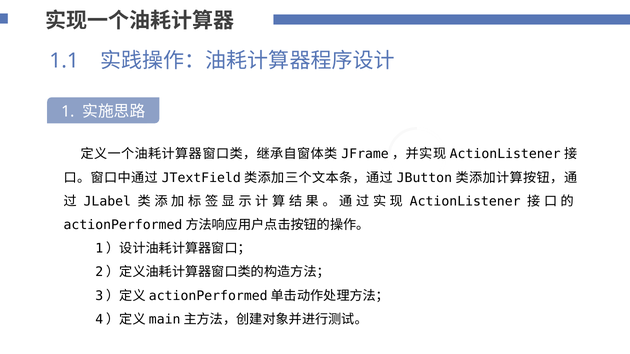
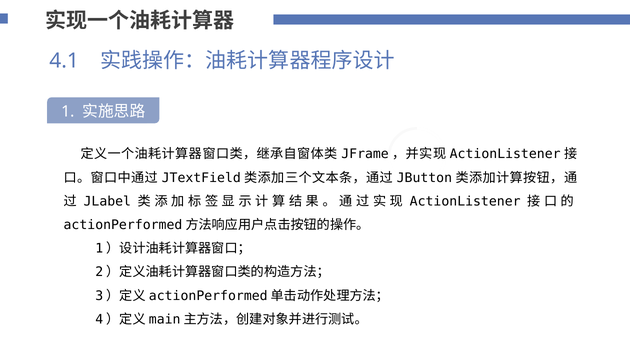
1.1: 1.1 -> 4.1
